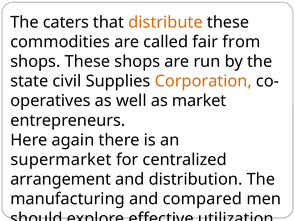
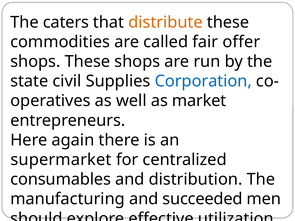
from: from -> offer
Corporation colour: orange -> blue
arrangement: arrangement -> consumables
compared: compared -> succeeded
